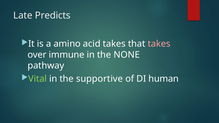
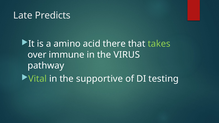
acid takes: takes -> there
takes at (159, 44) colour: pink -> light green
NONE: NONE -> VIRUS
human: human -> testing
